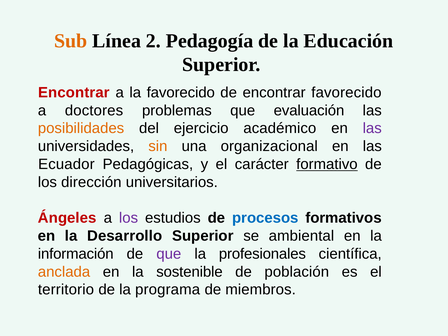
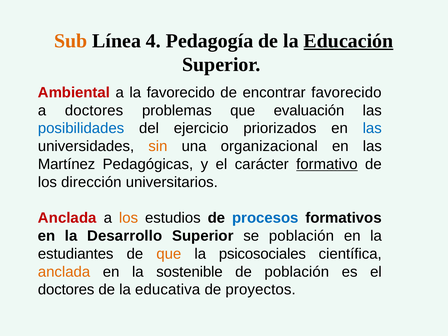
2: 2 -> 4
Educación underline: none -> present
Encontrar at (74, 93): Encontrar -> Ambiental
posibilidades colour: orange -> blue
académico: académico -> priorizados
las at (372, 128) colour: purple -> blue
Ecuador: Ecuador -> Martínez
Ángeles at (67, 218): Ángeles -> Anclada
los at (129, 218) colour: purple -> orange
se ambiental: ambiental -> población
información: información -> estudiantes
que at (169, 254) colour: purple -> orange
profesionales: profesionales -> psicosociales
territorio at (66, 290): territorio -> doctores
programa: programa -> educativa
miembros: miembros -> proyectos
